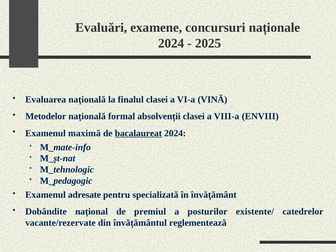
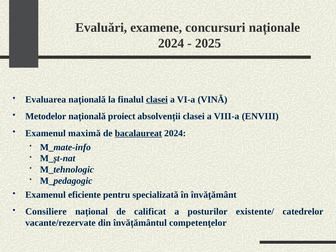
clasei at (157, 100) underline: none -> present
formal: formal -> proiect
adresate: adresate -> eficiente
Dobândite: Dobândite -> Consiliere
premiul: premiul -> calificat
reglementează: reglementează -> competenţelor
